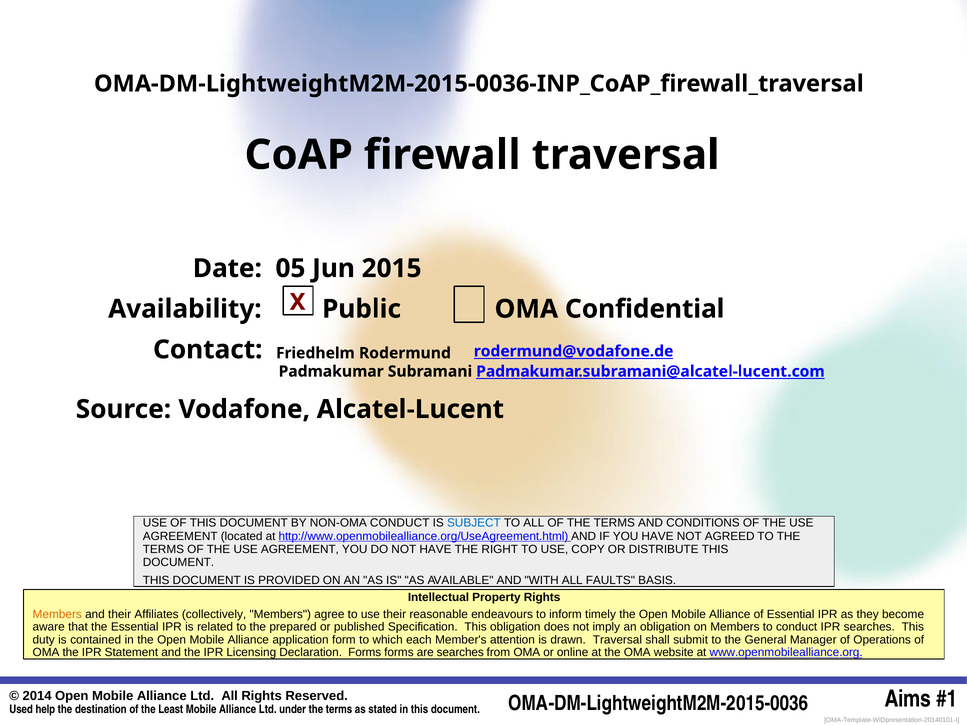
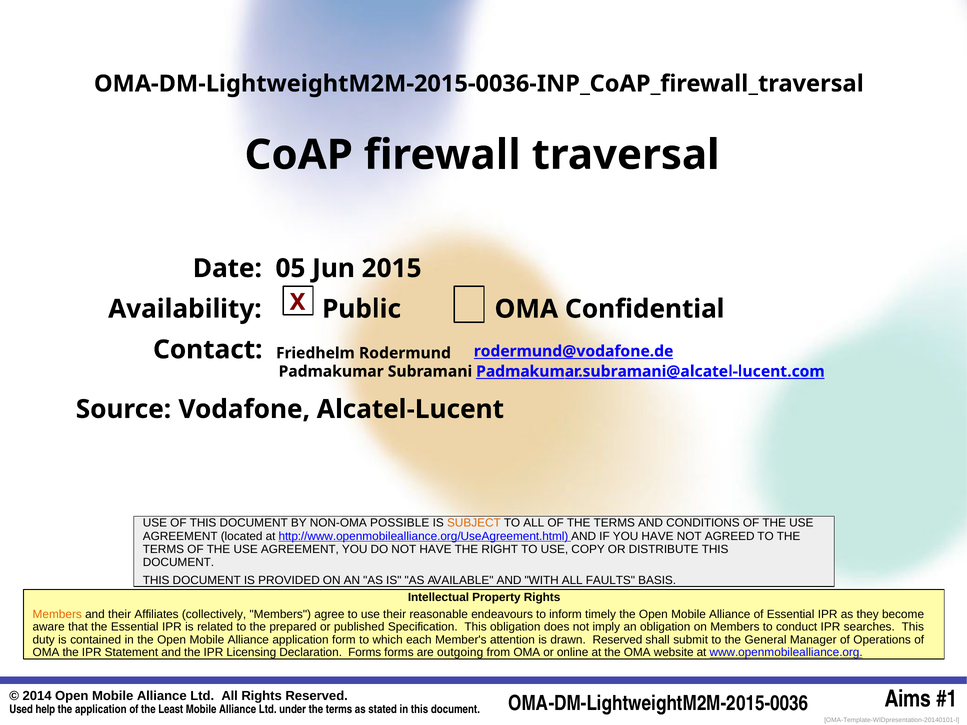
NON-OMA CONDUCT: CONDUCT -> POSSIBLE
SUBJECT colour: blue -> orange
drawn Traversal: Traversal -> Reserved
are searches: searches -> outgoing
the destination: destination -> application
